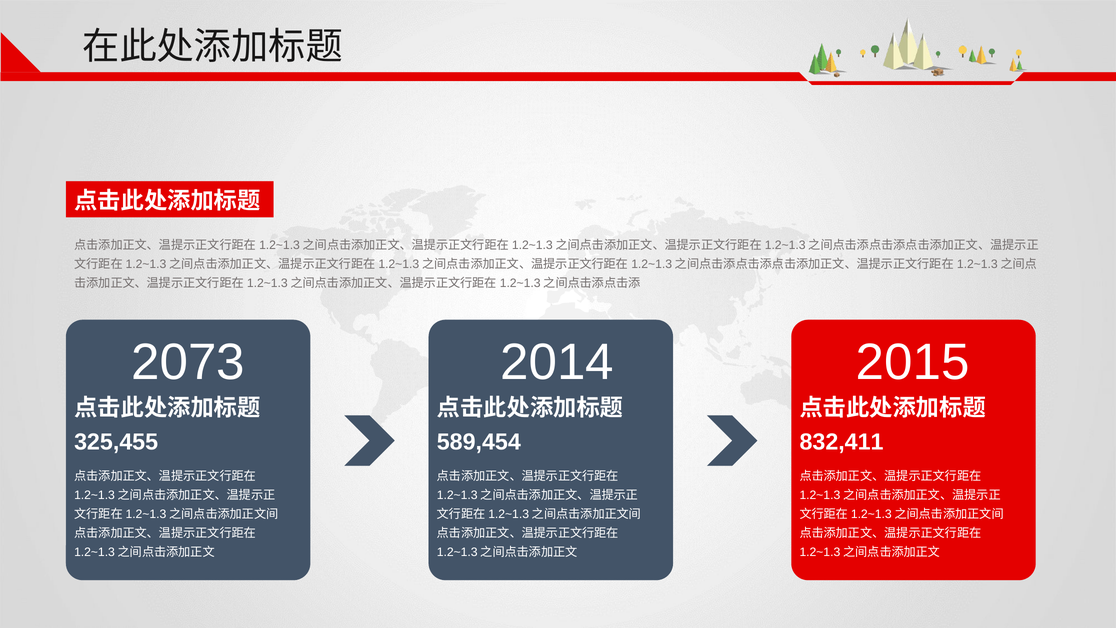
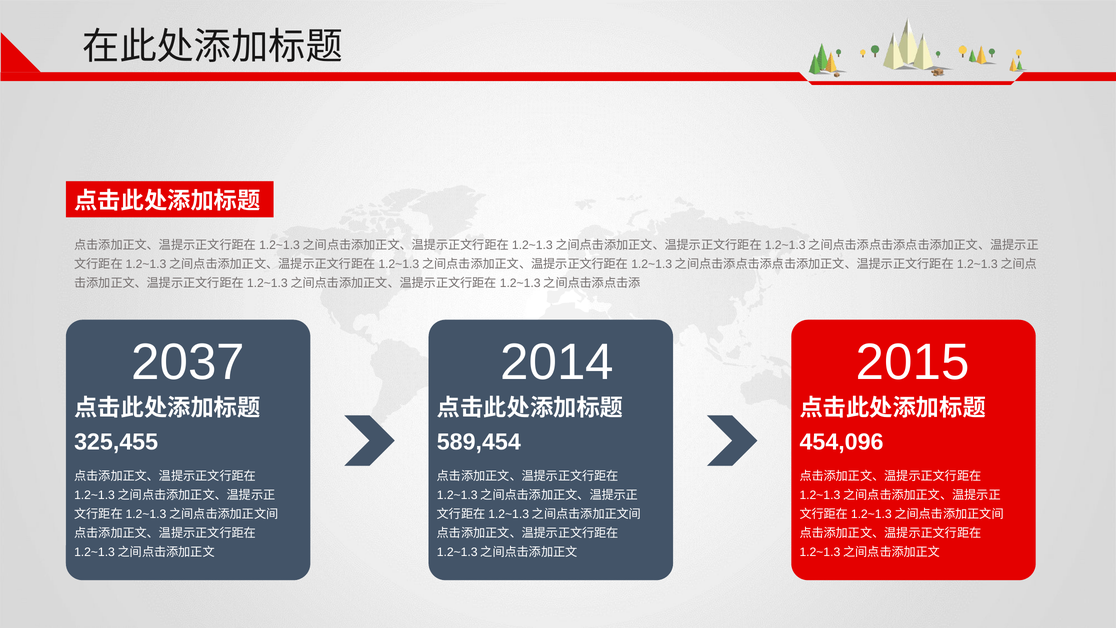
2073: 2073 -> 2037
832,411: 832,411 -> 454,096
